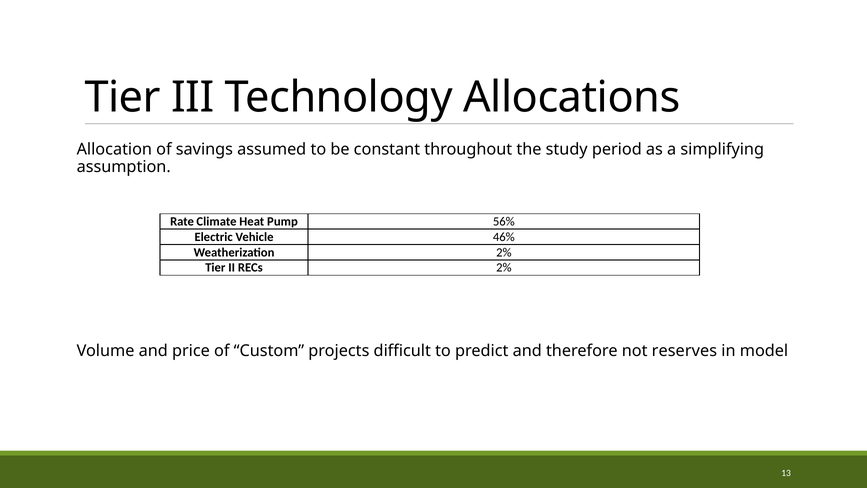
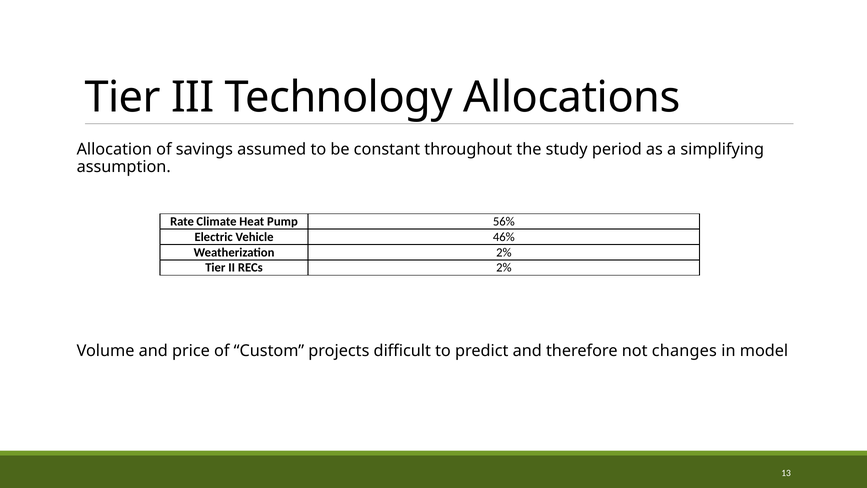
reserves: reserves -> changes
